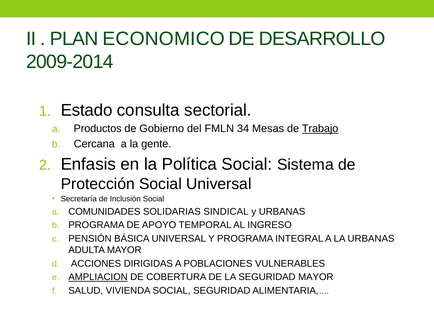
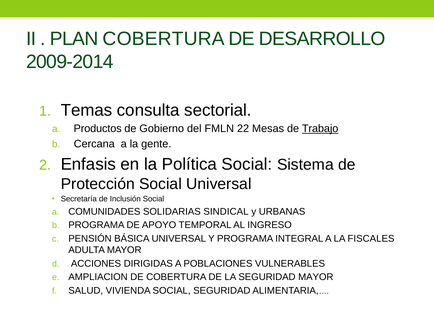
PLAN ECONOMICO: ECONOMICO -> COBERTURA
Estado: Estado -> Temas
34: 34 -> 22
LA URBANAS: URBANAS -> FISCALES
AMPLIACION underline: present -> none
